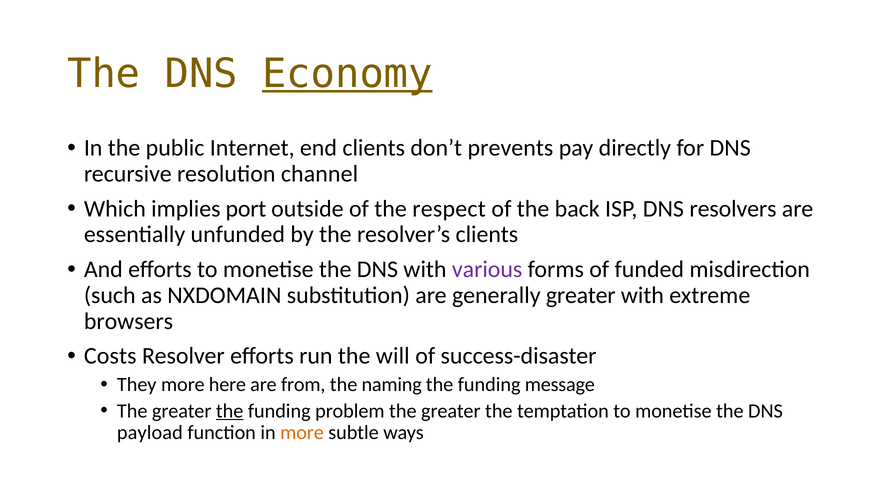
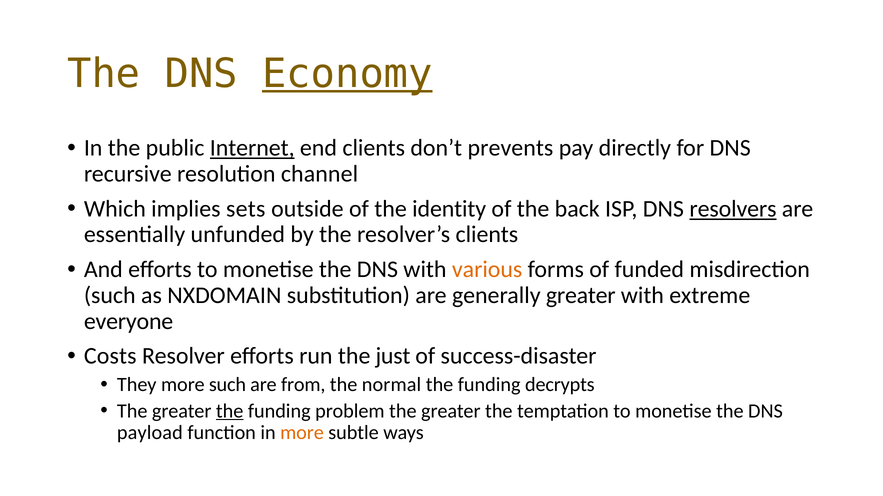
Internet underline: none -> present
port: port -> sets
respect: respect -> identity
resolvers underline: none -> present
various colour: purple -> orange
browsers: browsers -> everyone
will: will -> just
more here: here -> such
naming: naming -> normal
message: message -> decrypts
